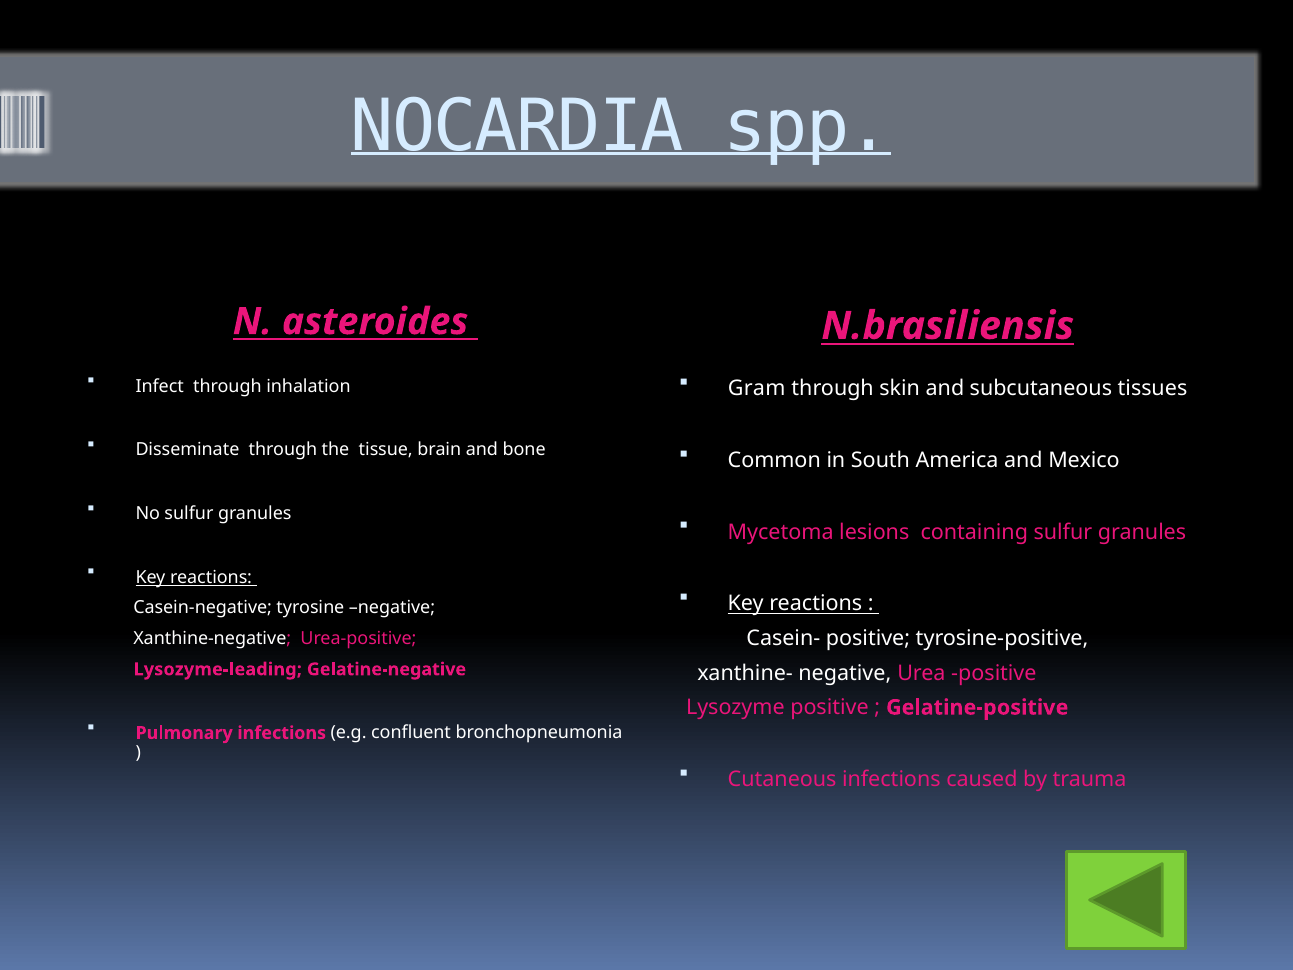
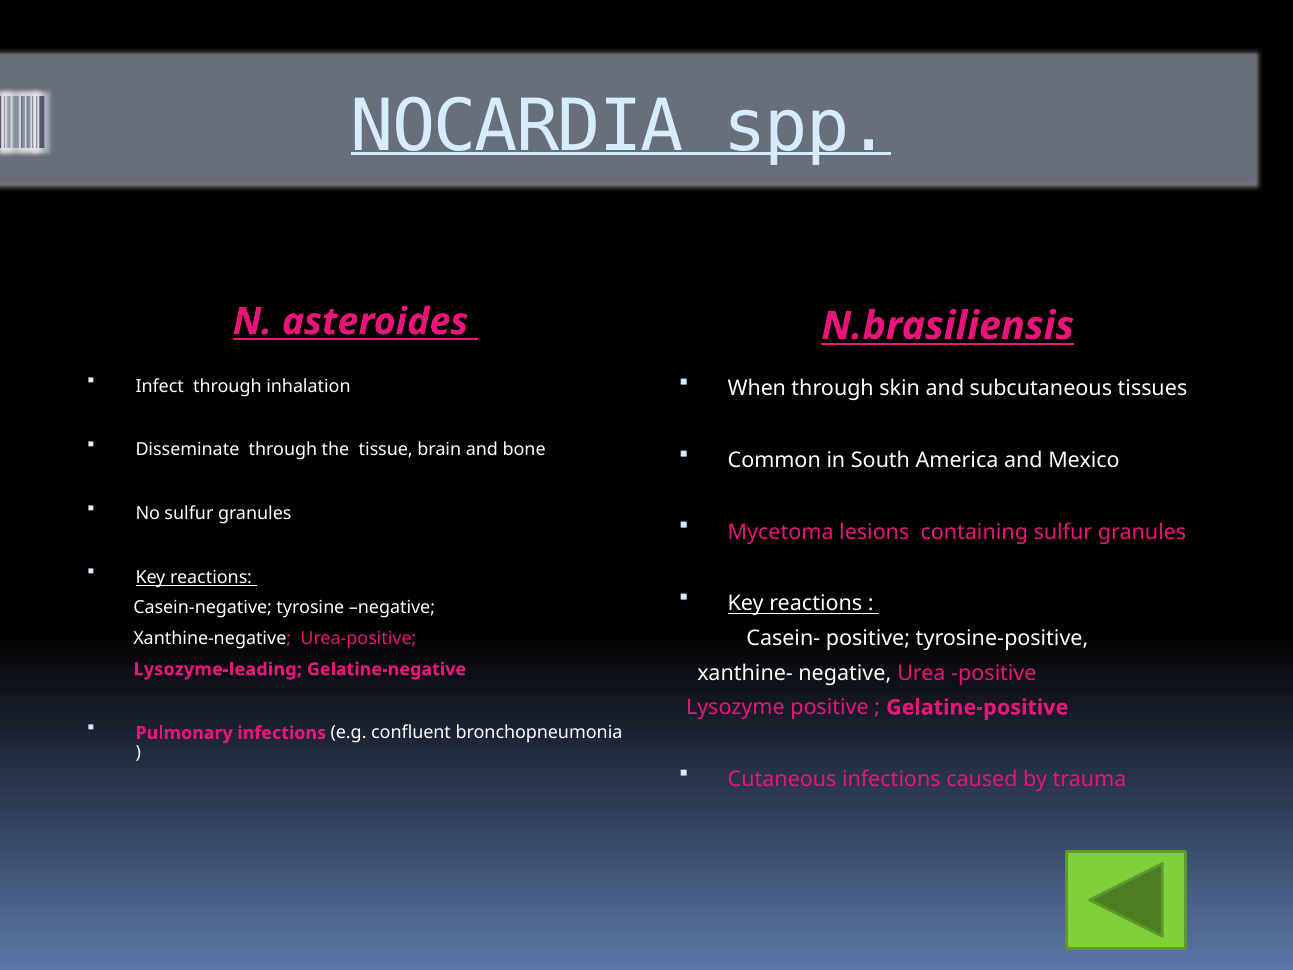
Gram: Gram -> When
